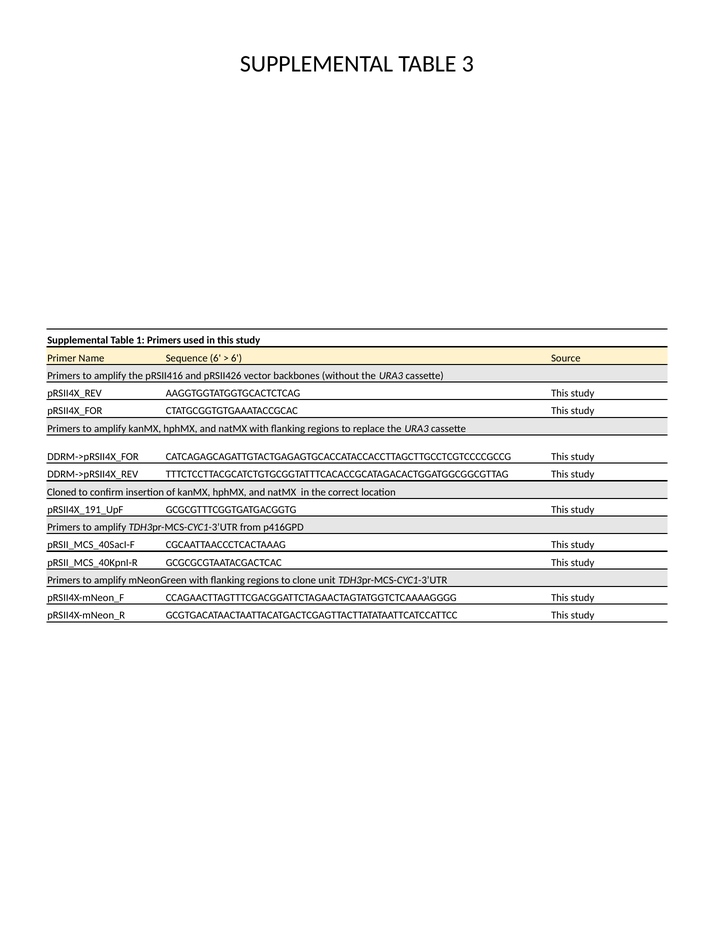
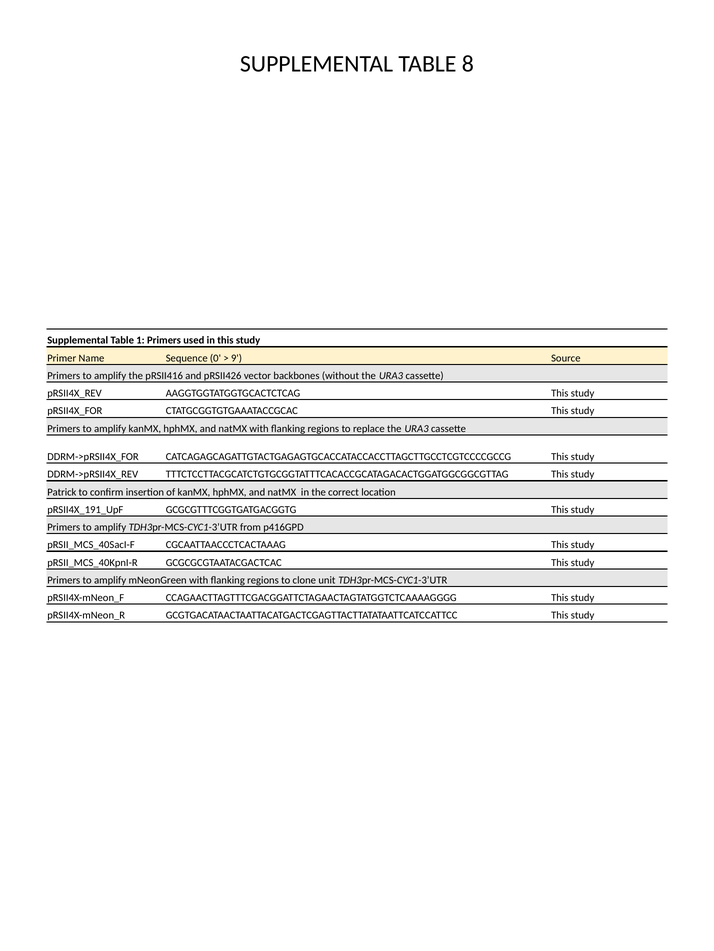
3: 3 -> 8
Sequence 6: 6 -> 0
6 at (236, 358): 6 -> 9
Cloned: Cloned -> Patrick
